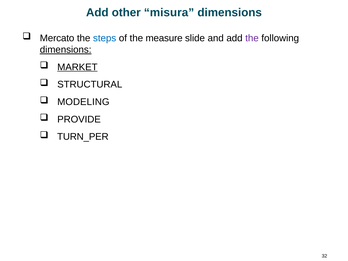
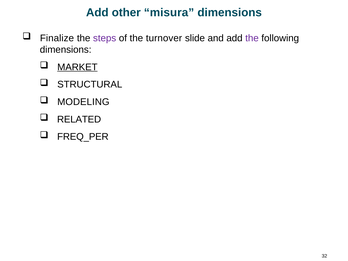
Mercato: Mercato -> Finalize
steps colour: blue -> purple
measure: measure -> turnover
dimensions at (66, 50) underline: present -> none
PROVIDE: PROVIDE -> RELATED
TURN_PER: TURN_PER -> FREQ_PER
